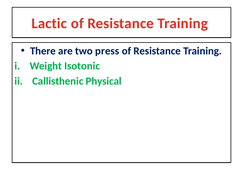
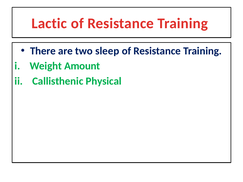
press: press -> sleep
Isotonic: Isotonic -> Amount
